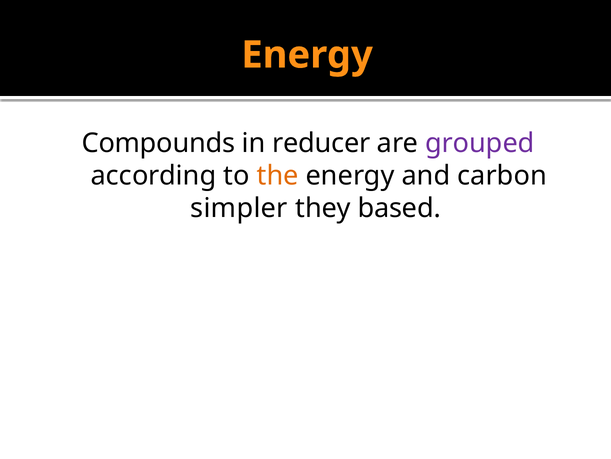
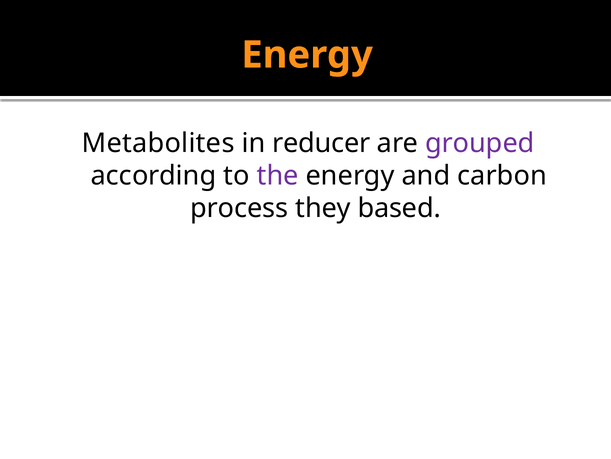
Compounds: Compounds -> Metabolites
the colour: orange -> purple
simpler: simpler -> process
